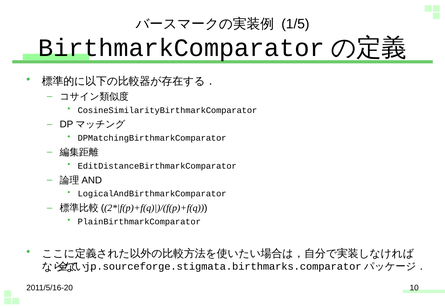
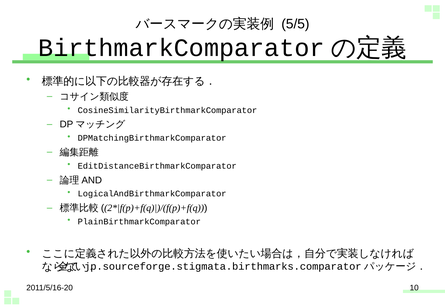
1/5: 1/5 -> 5/5
